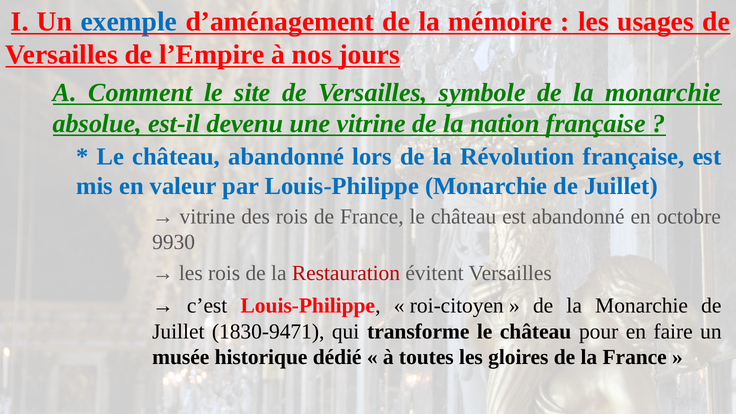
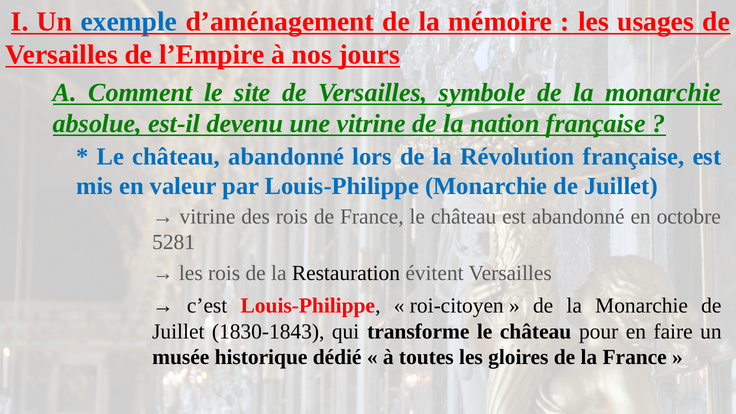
9930: 9930 -> 5281
Restauration colour: red -> black
1830-9471: 1830-9471 -> 1830-1843
